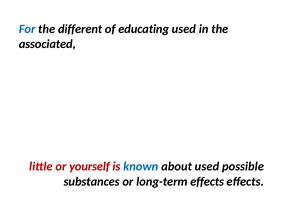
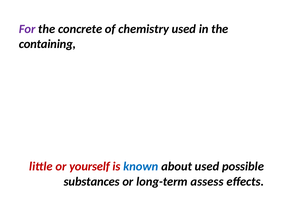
For colour: blue -> purple
different: different -> concrete
educating: educating -> chemistry
associated: associated -> containing
long-term effects: effects -> assess
